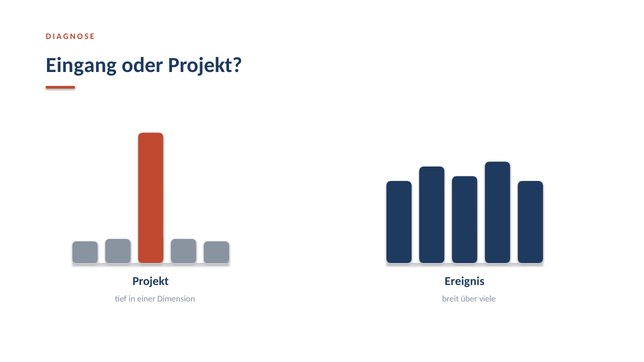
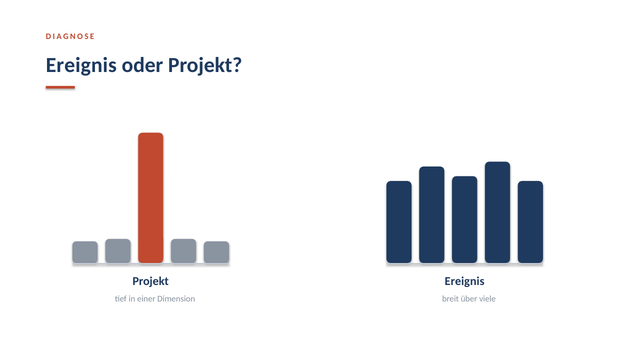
Eingang at (81, 65): Eingang -> Ereignis
